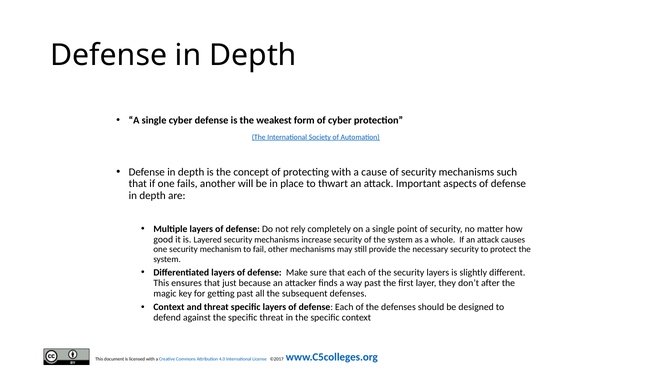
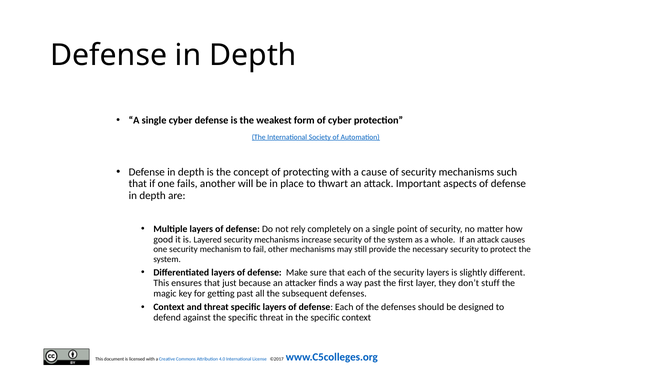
after: after -> stuff
